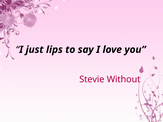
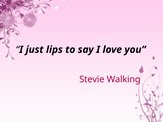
Without: Without -> Walking
